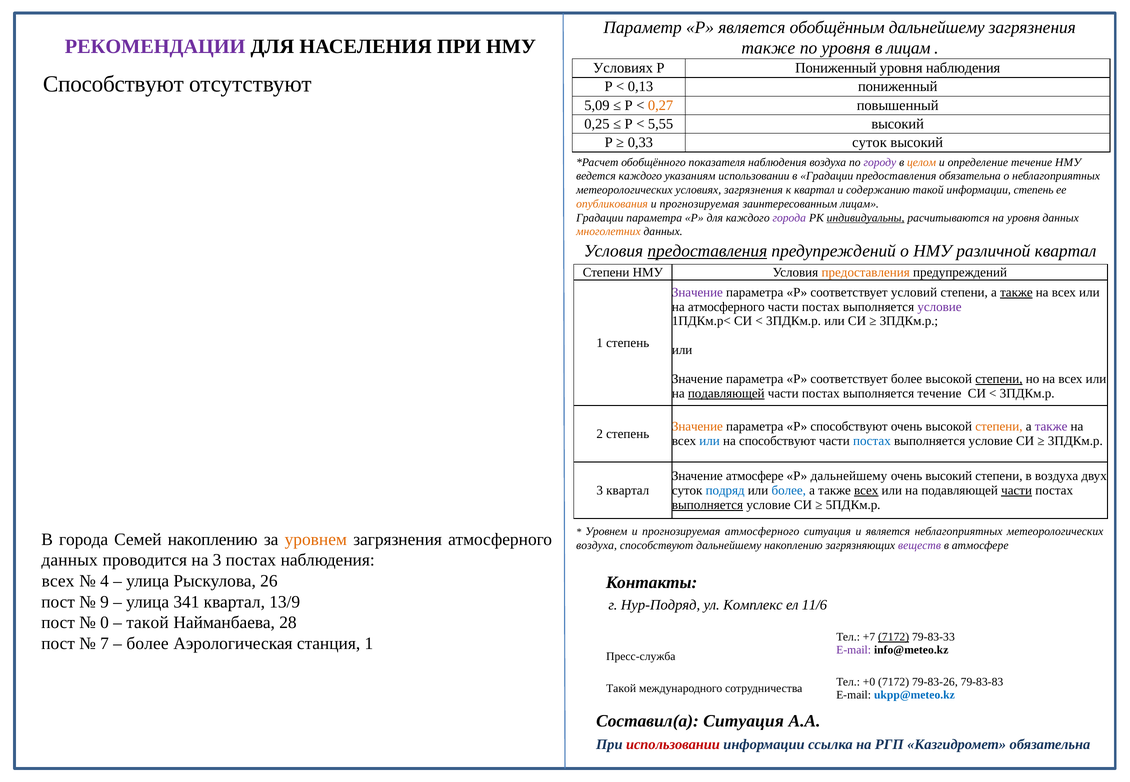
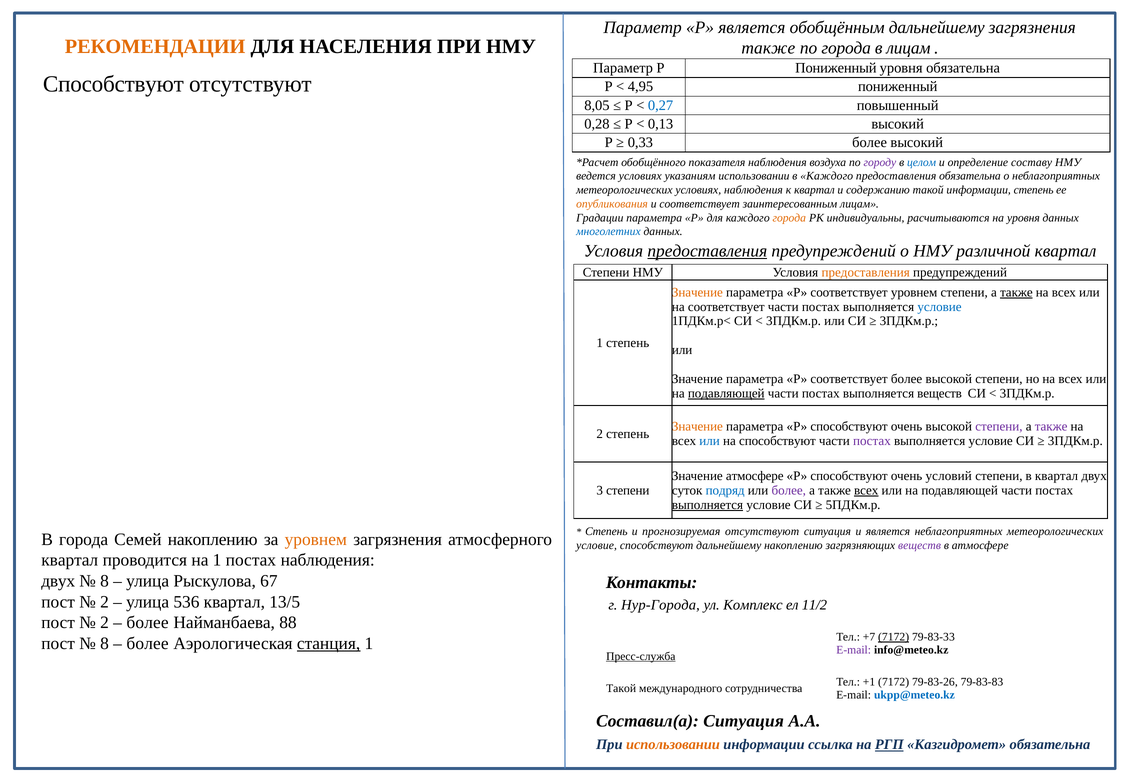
РЕКОМЕНДАЦИИ colour: purple -> orange
по уровня: уровня -> города
Условиях at (623, 68): Условиях -> Параметр
уровня наблюдения: наблюдения -> обязательна
0,13: 0,13 -> 4,95
5,09: 5,09 -> 8,05
0,27 colour: orange -> blue
0,25: 0,25 -> 0,28
5,55: 5,55 -> 0,13
0,33 суток: суток -> более
целом colour: orange -> blue
определение течение: течение -> составу
ведется каждого: каждого -> условиях
в Градации: Градации -> Каждого
условиях загрязнения: загрязнения -> наблюдения
прогнозируемая at (700, 204): прогнозируемая -> соответствует
города at (789, 218) colour: purple -> orange
индивидуальны underline: present -> none
многолетних colour: orange -> blue
Значение at (697, 292) colour: purple -> orange
соответствует условий: условий -> уровнем
на атмосферного: атмосферного -> соответствует
условие at (940, 307) colour: purple -> blue
степени at (999, 379) underline: present -> none
выполняется течение: течение -> веществ
степени at (999, 427) colour: orange -> purple
постах at (872, 441) colour: blue -> purple
дальнейшему at (849, 476): дальнейшему -> способствуют
очень высокий: высокий -> условий
в воздуха: воздуха -> квартал
3 квартал: квартал -> степени
более at (789, 491) colour: blue -> purple
части at (1017, 491) underline: present -> none
Уровнем at (606, 532): Уровнем -> Степень
прогнозируемая атмосферного: атмосферного -> отсутствуют
воздуха at (597, 545): воздуха -> условие
данных at (70, 560): данных -> квартал
на 3: 3 -> 1
всех at (58, 581): всех -> двух
4 at (104, 581): 4 -> 8
26: 26 -> 67
9 at (104, 602): 9 -> 2
341: 341 -> 536
13/9: 13/9 -> 13/5
Нур-Подряд: Нур-Подряд -> Нур-Города
11/6: 11/6 -> 11/2
0 at (104, 623): 0 -> 2
такой at (148, 623): такой -> более
28: 28 -> 88
7 at (104, 644): 7 -> 8
станция underline: none -> present
Пресс-служба underline: none -> present
+0: +0 -> +1
использовании at (673, 745) colour: red -> orange
РГП underline: none -> present
